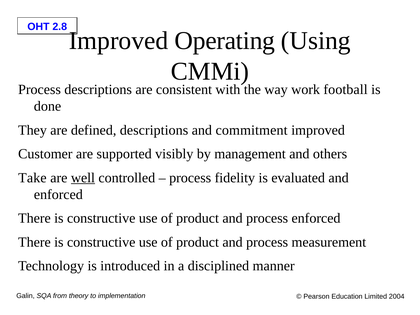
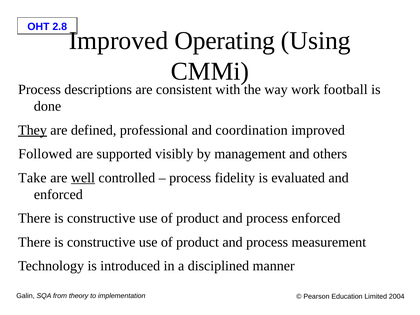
They underline: none -> present
defined descriptions: descriptions -> professional
commitment: commitment -> coordination
Customer: Customer -> Followed
